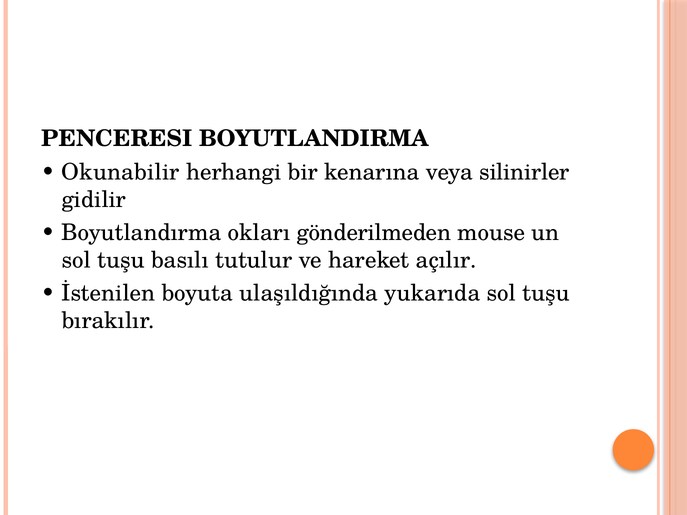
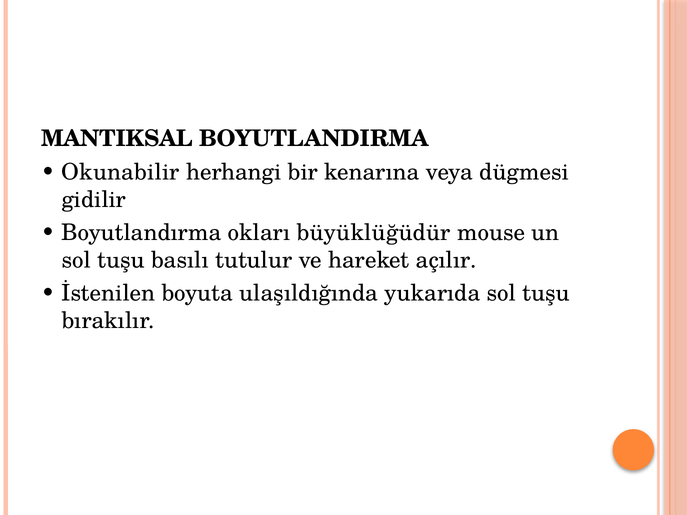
PENCERESI: PENCERESI -> MANTIKSAL
silinirler: silinirler -> dügmesi
gönderilmeden: gönderilmeden -> büyüklüğüdür
